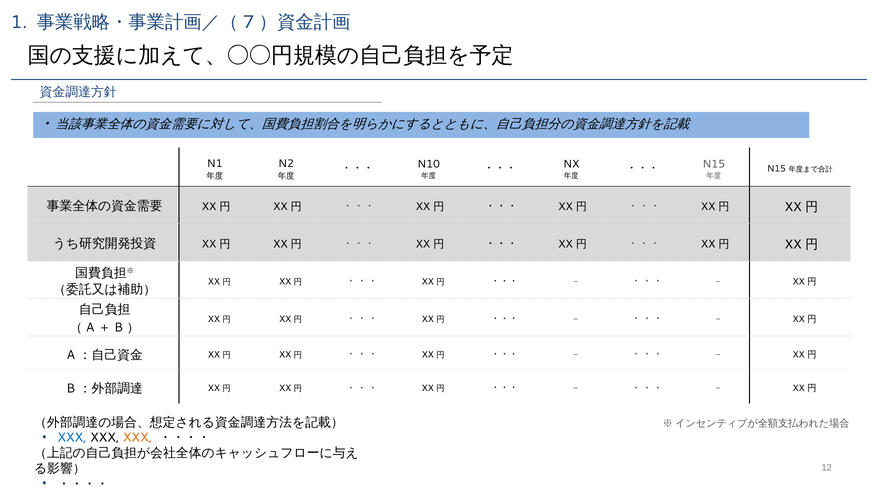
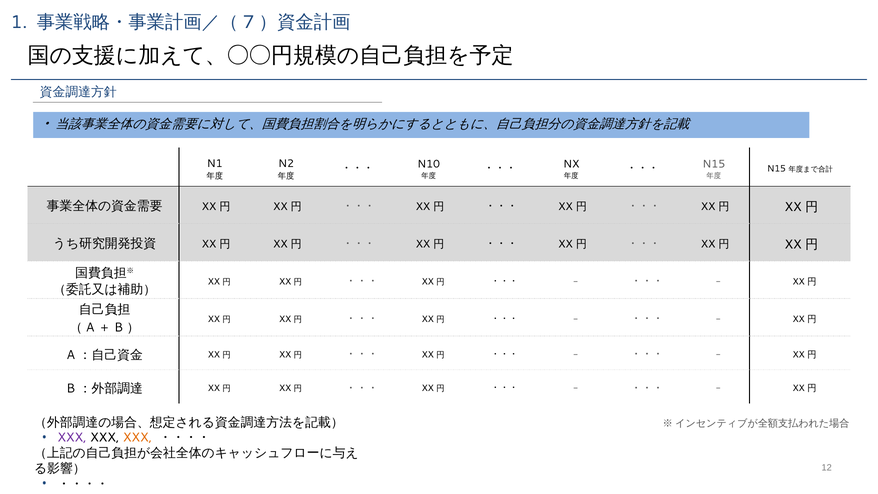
XXX at (72, 438) colour: blue -> purple
